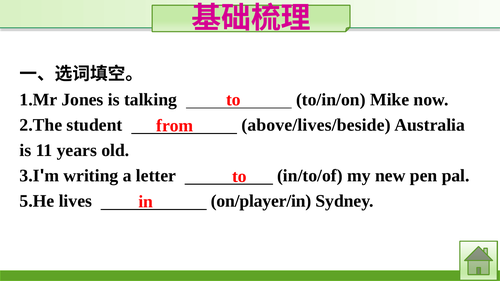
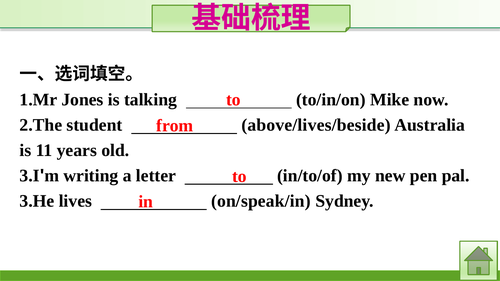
5.He: 5.He -> 3.He
on/player/in: on/player/in -> on/speak/in
